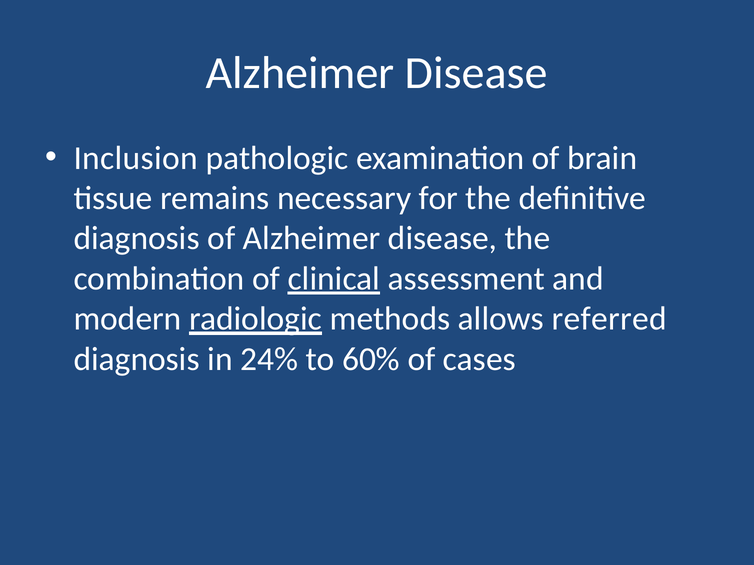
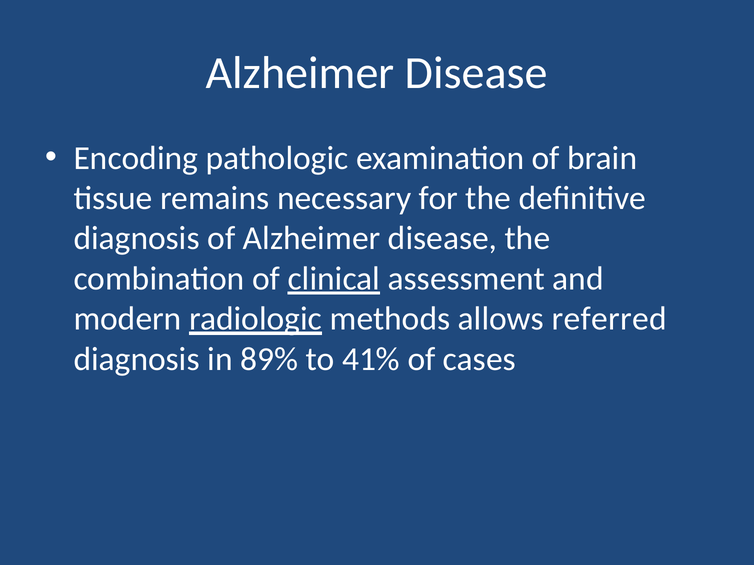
Inclusion: Inclusion -> Encoding
24%: 24% -> 89%
60%: 60% -> 41%
